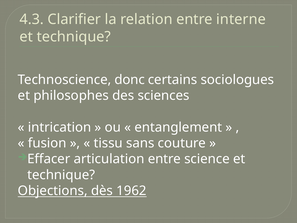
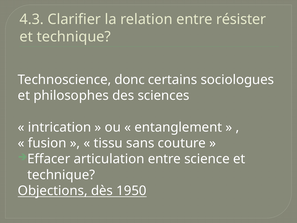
interne: interne -> résister
1962: 1962 -> 1950
